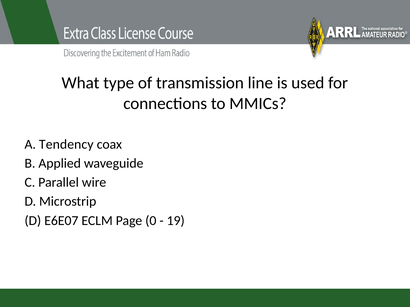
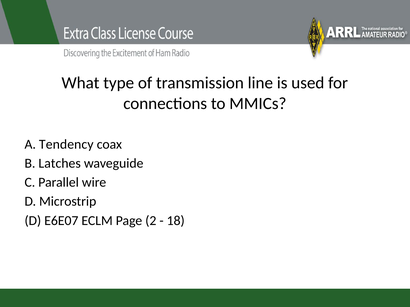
Applied: Applied -> Latches
0: 0 -> 2
19: 19 -> 18
